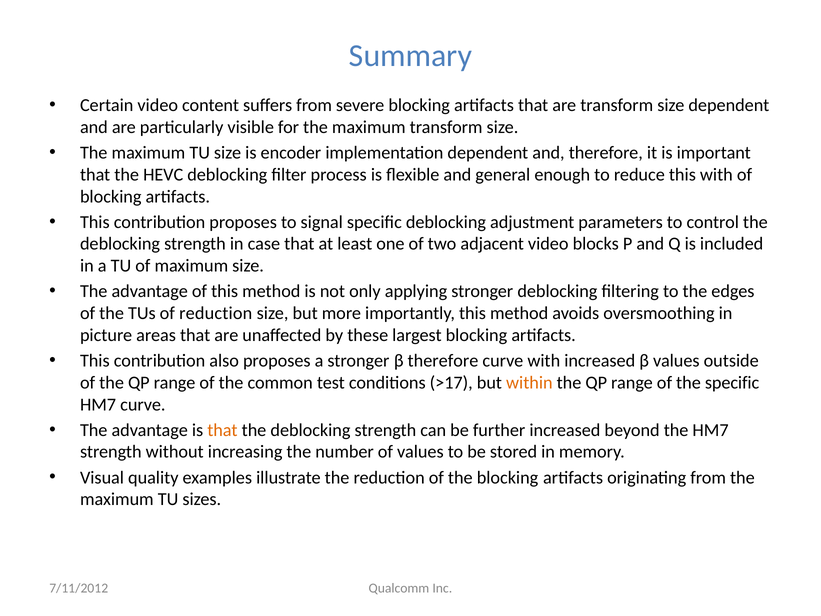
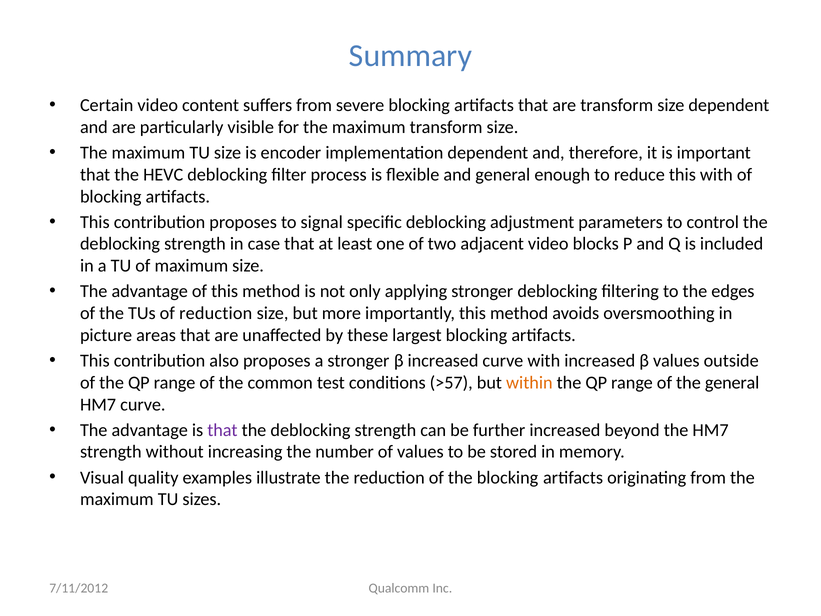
β therefore: therefore -> increased
>17: >17 -> >57
the specific: specific -> general
that at (222, 430) colour: orange -> purple
